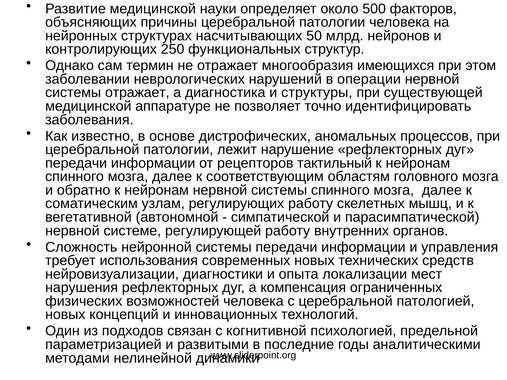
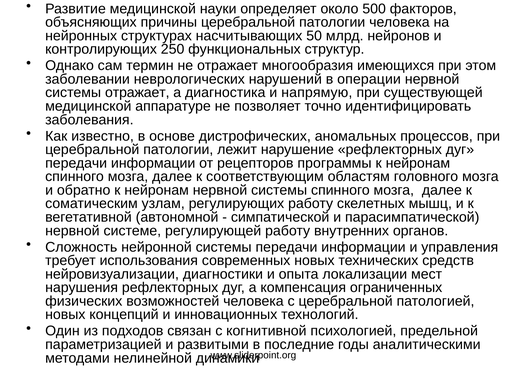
структуры: структуры -> напрямую
тактильный: тактильный -> программы
